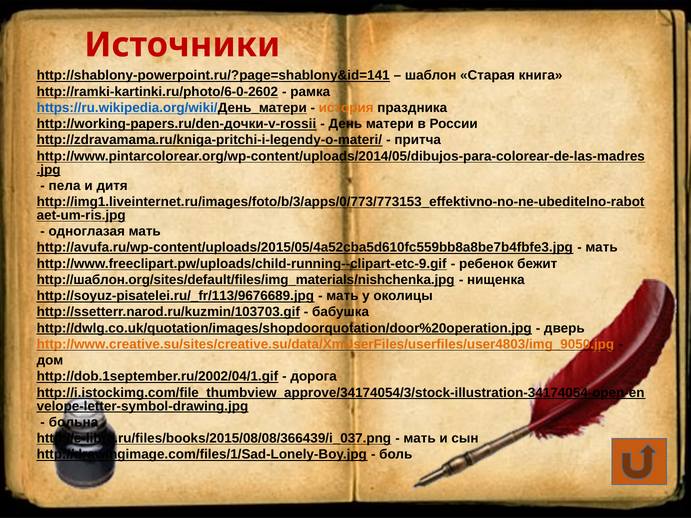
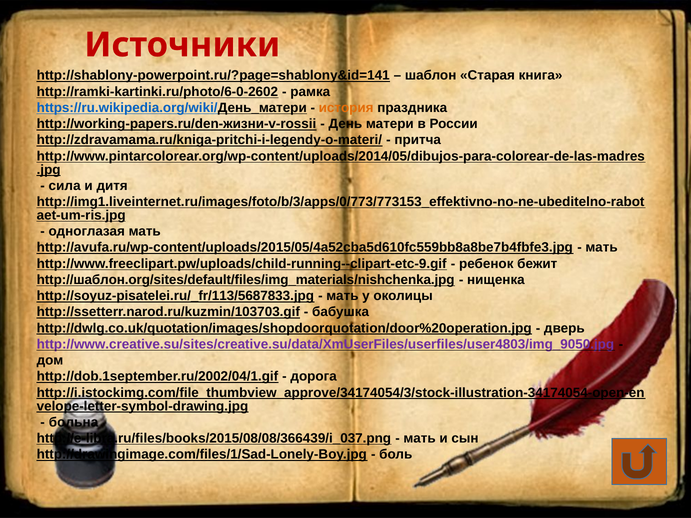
http://working-papers.ru/den-дочки-v-rossii: http://working-papers.ru/den-дочки-v-rossii -> http://working-papers.ru/den-жизни-v-rossii
пела: пела -> сила
http://soyuz-pisatelei.ru/_fr/113/9676689.jpg: http://soyuz-pisatelei.ru/_fr/113/9676689.jpg -> http://soyuz-pisatelei.ru/_fr/113/5687833.jpg
http://www.creative.su/sites/creative.su/data/XmUserFiles/userfiles/user4803/img_9050.jpg colour: orange -> purple
